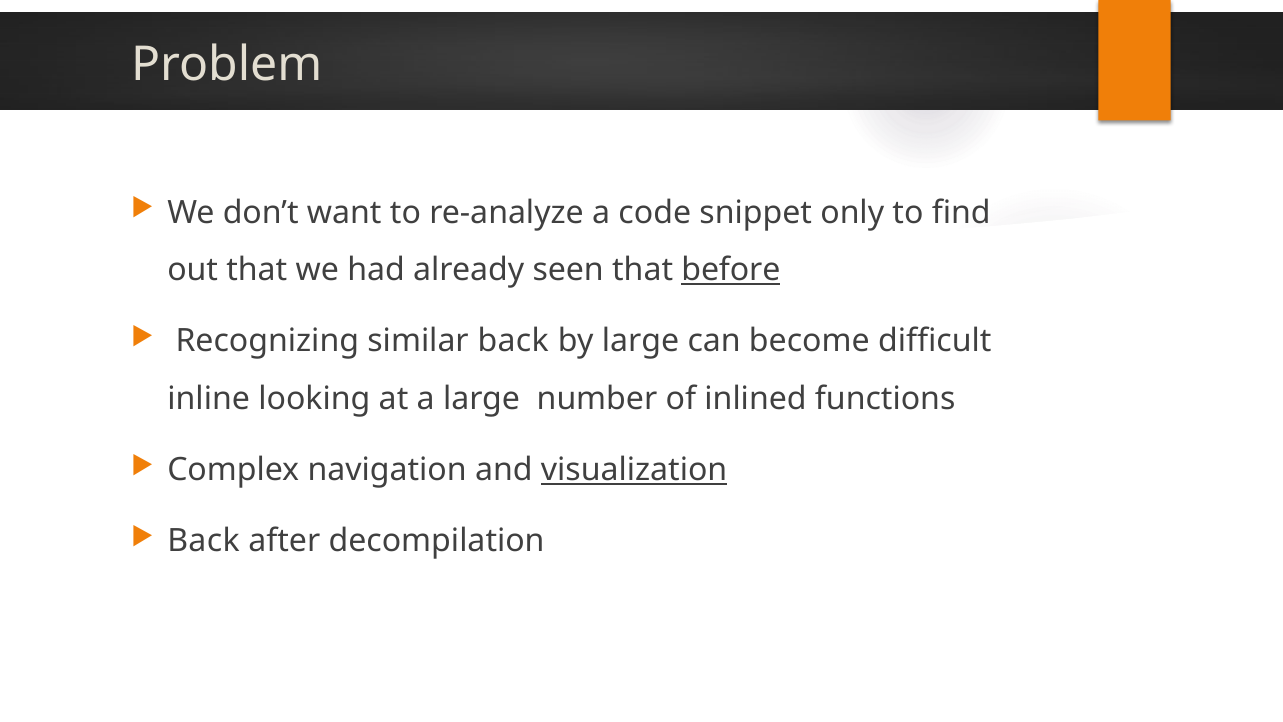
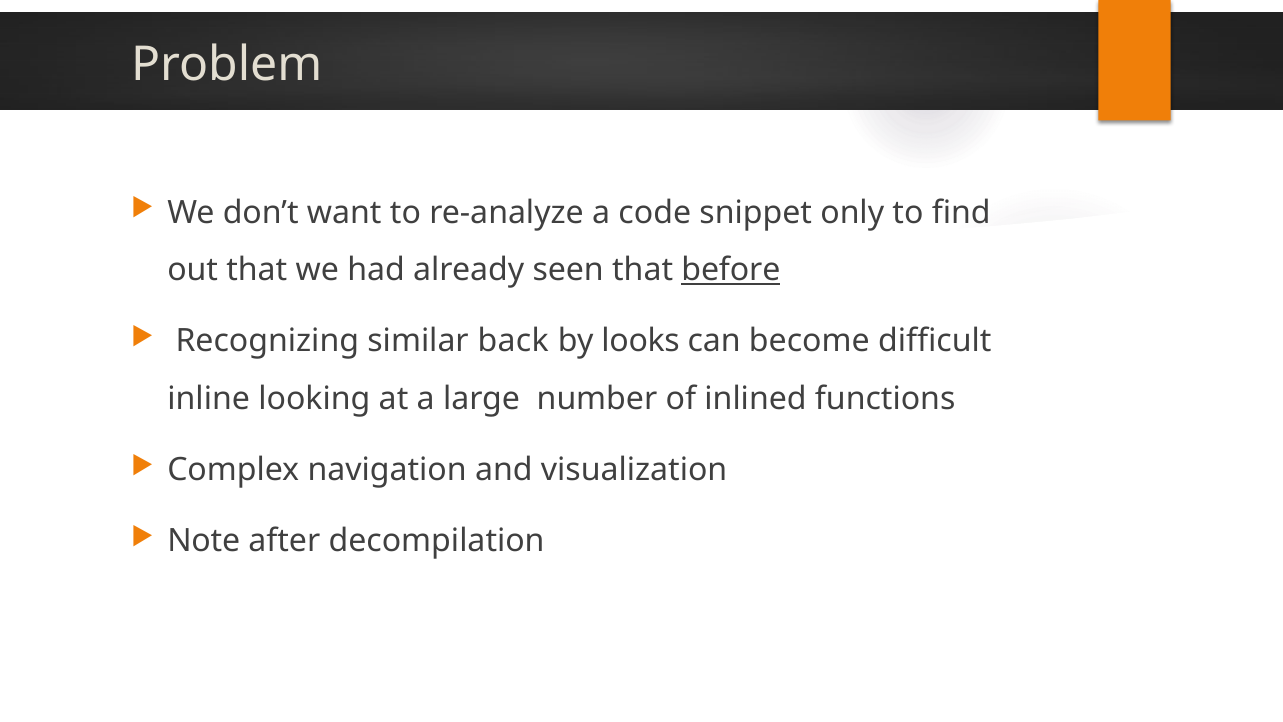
by large: large -> looks
visualization underline: present -> none
Back at (203, 541): Back -> Note
